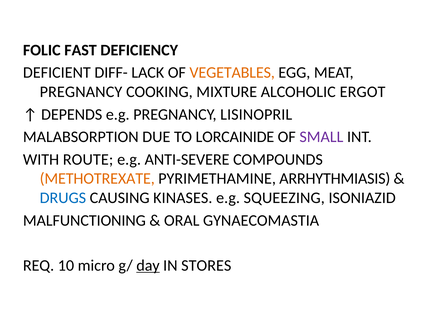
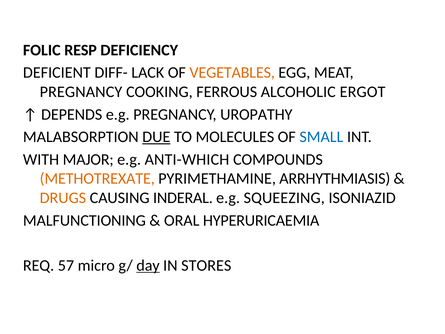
FAST: FAST -> RESP
MIXTURE: MIXTURE -> FERROUS
LISINOPRIL: LISINOPRIL -> UROPATHY
DUE underline: none -> present
LORCAINIDE: LORCAINIDE -> MOLECULES
SMALL colour: purple -> blue
ROUTE: ROUTE -> MAJOR
ANTI-SEVERE: ANTI-SEVERE -> ANTI-WHICH
DRUGS colour: blue -> orange
KINASES: KINASES -> INDERAL
GYNAECOMASTIA: GYNAECOMASTIA -> HYPERURICAEMIA
10: 10 -> 57
